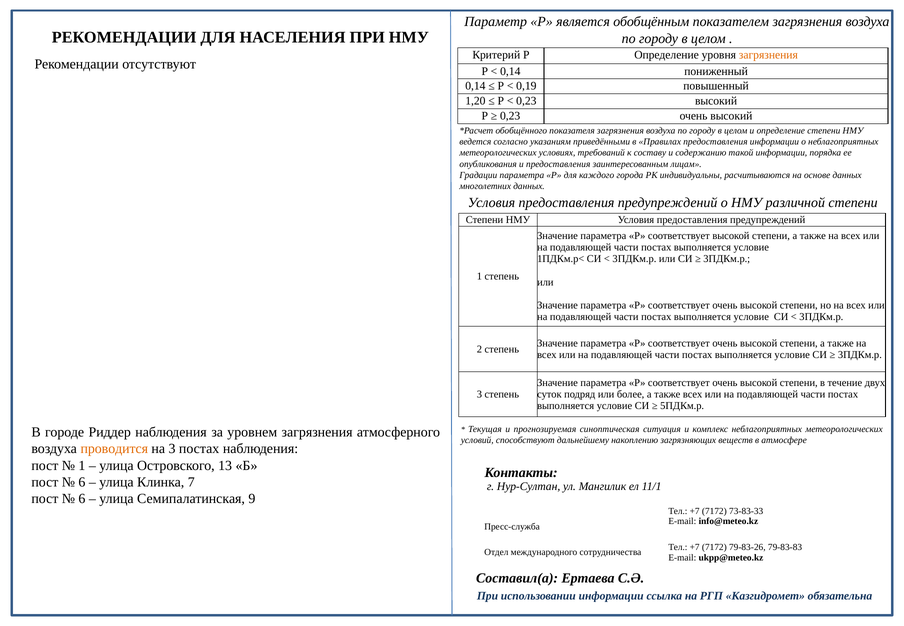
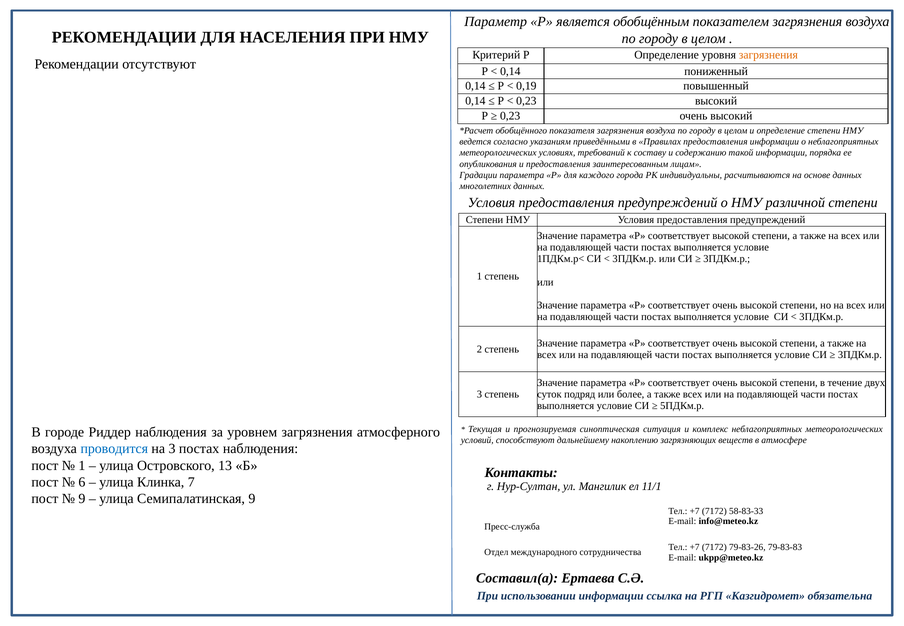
1,20 at (475, 101): 1,20 -> 0,14
проводится colour: orange -> blue
6 at (82, 499): 6 -> 9
73-83-33: 73-83-33 -> 58-83-33
